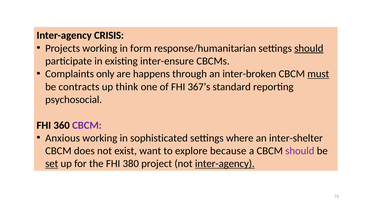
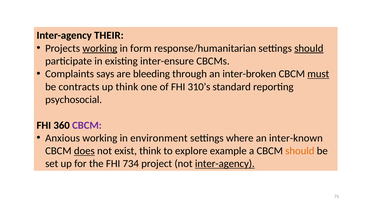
CRISIS: CRISIS -> THEIR
working at (100, 48) underline: none -> present
only: only -> says
happens: happens -> bleeding
367’s: 367’s -> 310’s
sophisticated: sophisticated -> environment
inter-shelter: inter-shelter -> inter-known
does underline: none -> present
exist want: want -> think
because: because -> example
should at (300, 151) colour: purple -> orange
set underline: present -> none
380: 380 -> 734
